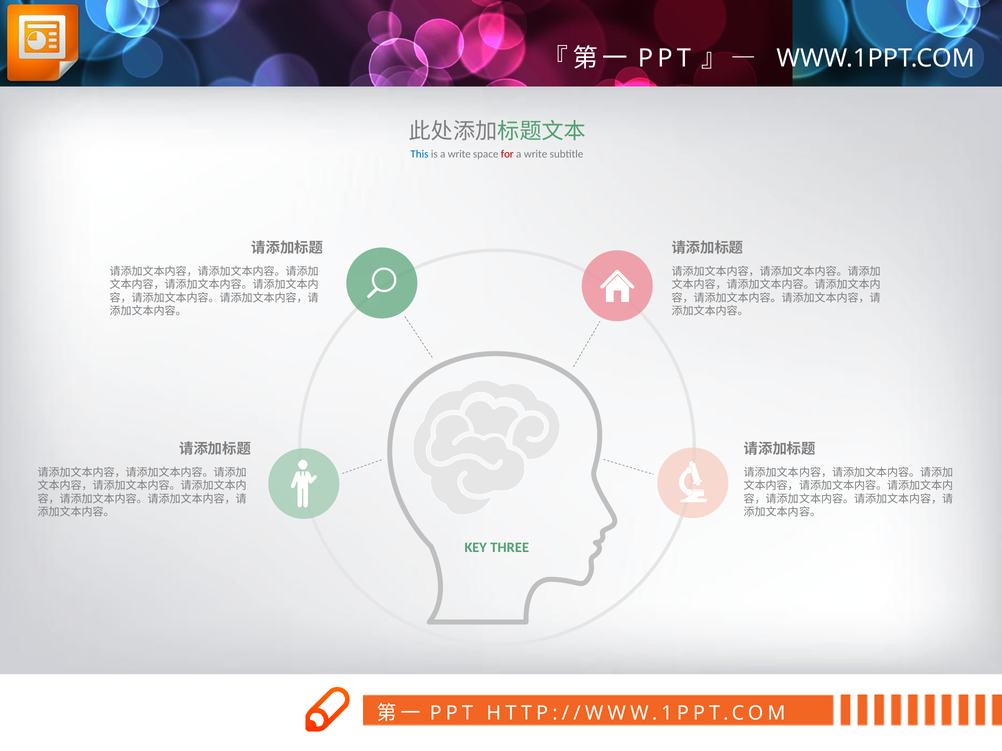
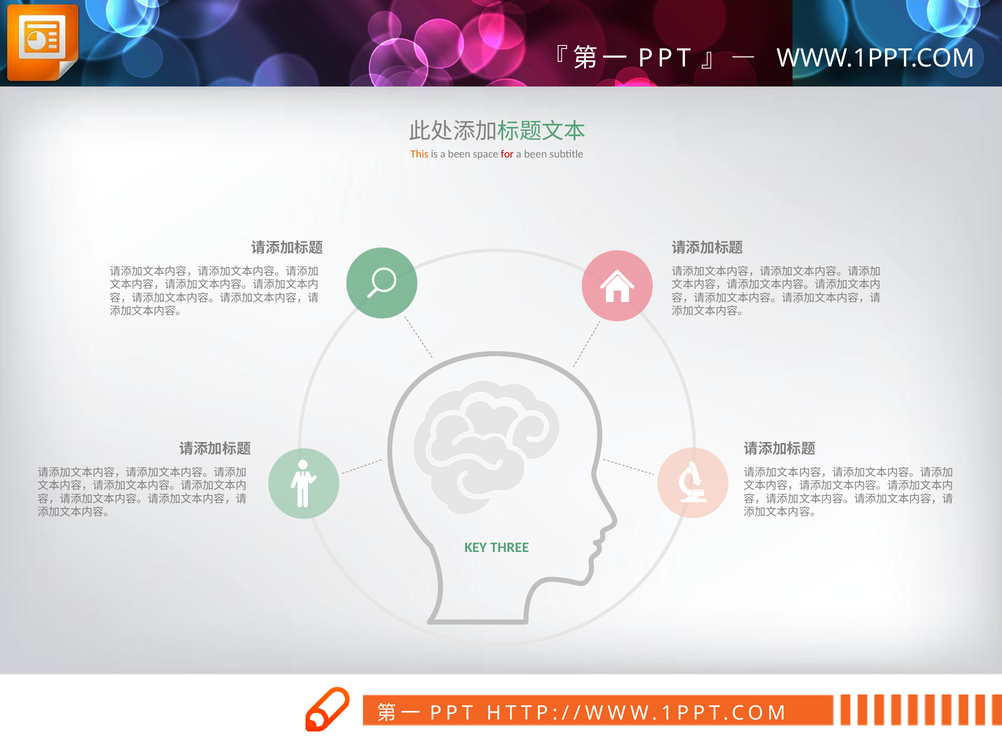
This colour: blue -> orange
is a write: write -> been
write at (536, 154): write -> been
